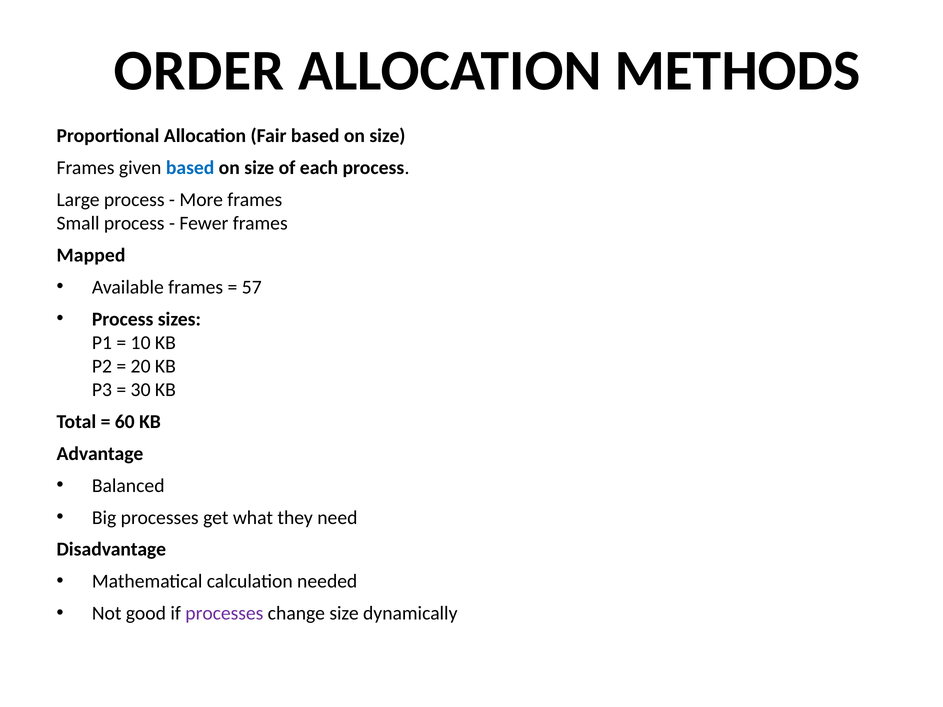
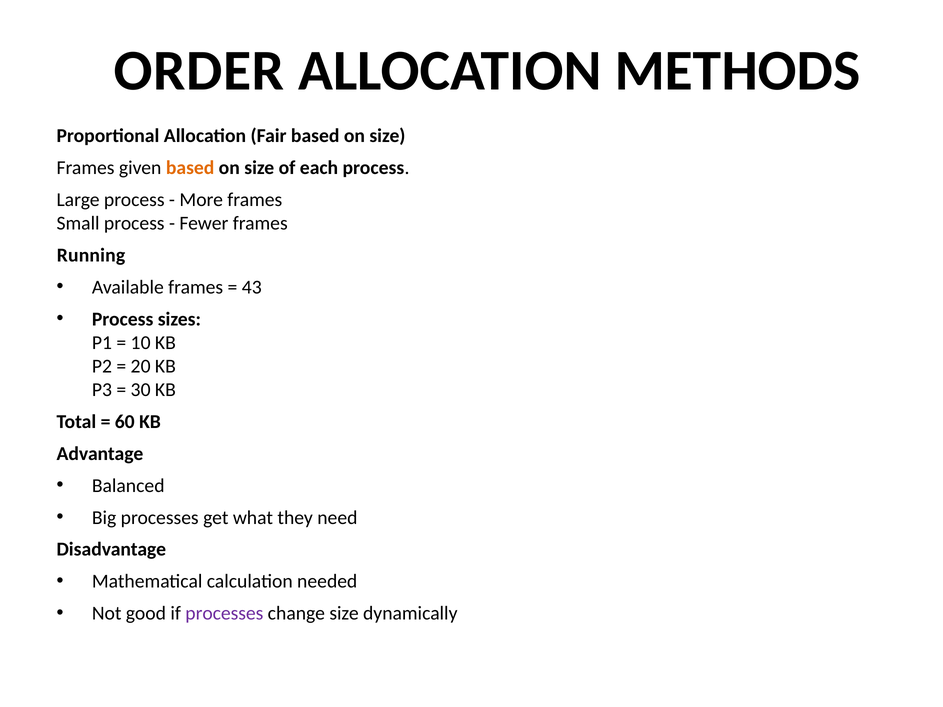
based at (190, 168) colour: blue -> orange
Mapped: Mapped -> Running
57: 57 -> 43
